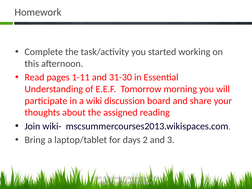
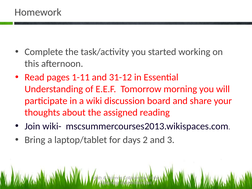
31-30: 31-30 -> 31-12
